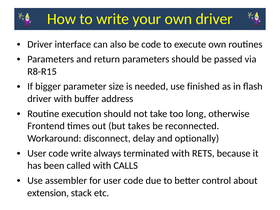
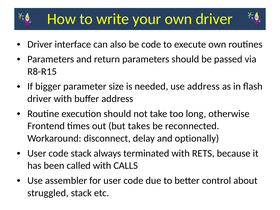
use finished: finished -> address
code write: write -> stack
extension: extension -> struggled
